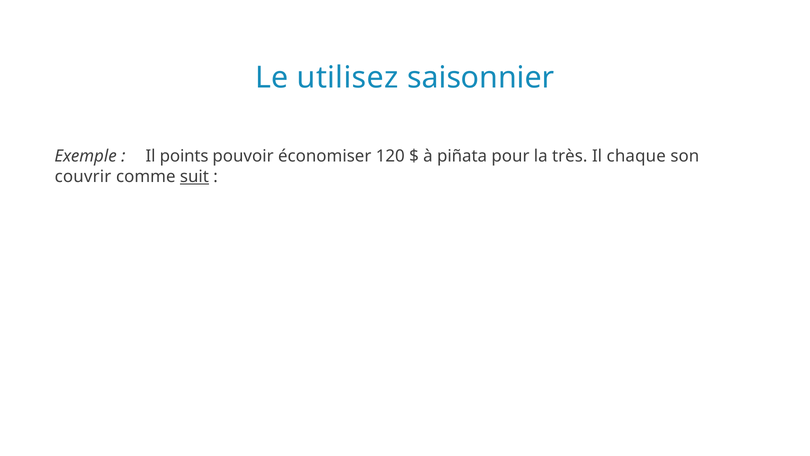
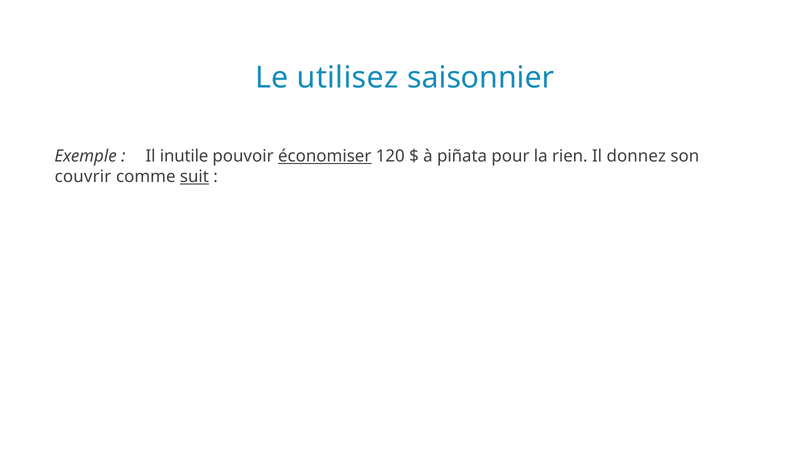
points: points -> inutile
économiser underline: none -> present
très: très -> rien
chaque: chaque -> donnez
